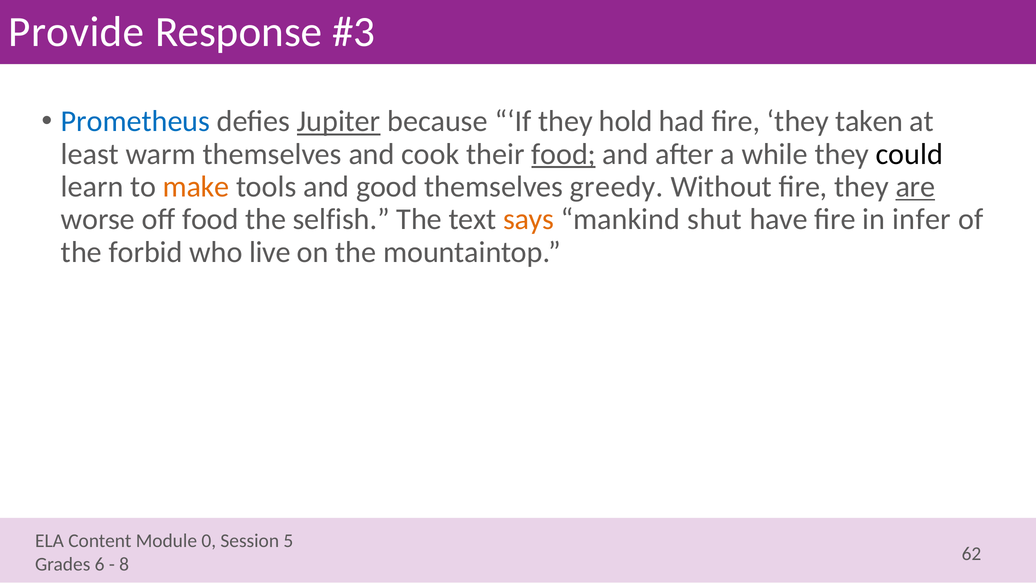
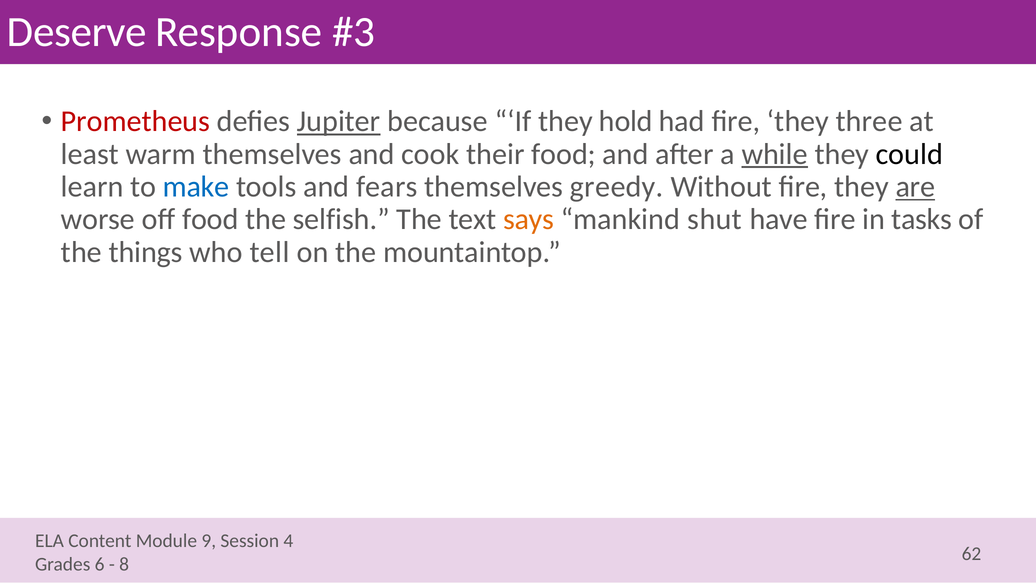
Provide: Provide -> Deserve
Prometheus colour: blue -> red
taken: taken -> three
food at (564, 154) underline: present -> none
while underline: none -> present
make colour: orange -> blue
good: good -> fears
infer: infer -> tasks
forbid: forbid -> things
live: live -> tell
0: 0 -> 9
5: 5 -> 4
